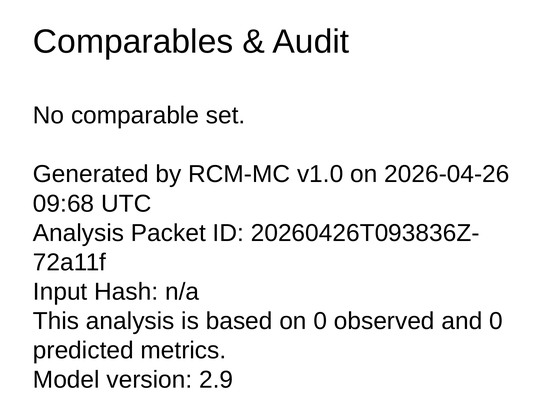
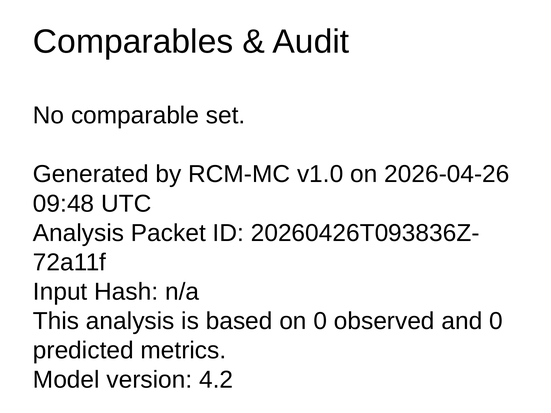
09:68: 09:68 -> 09:48
2.9: 2.9 -> 4.2
